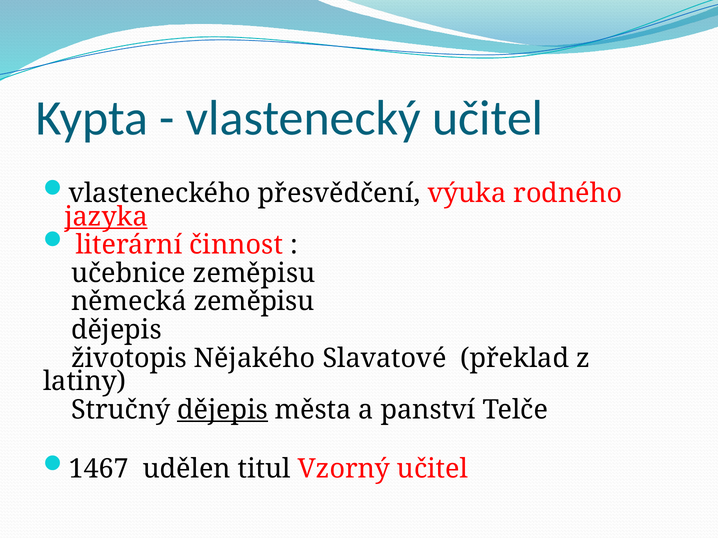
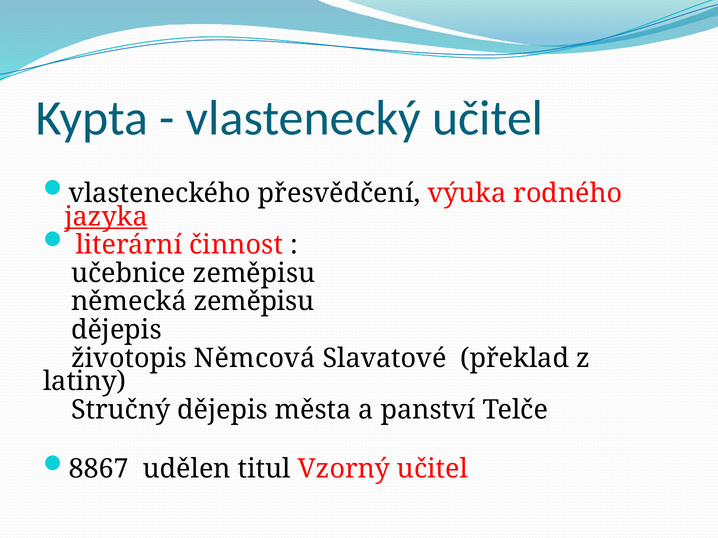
Nějakého: Nějakého -> Němcová
dějepis at (223, 410) underline: present -> none
1467: 1467 -> 8867
